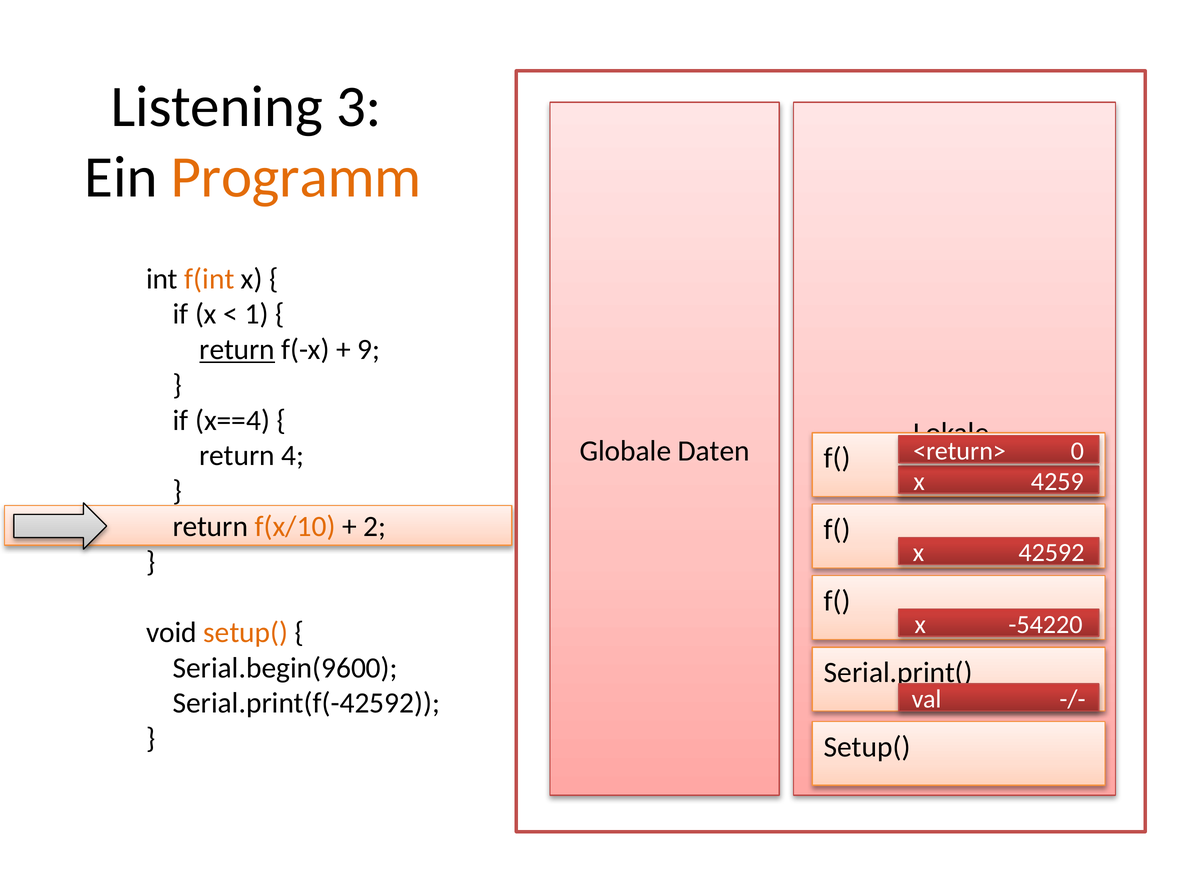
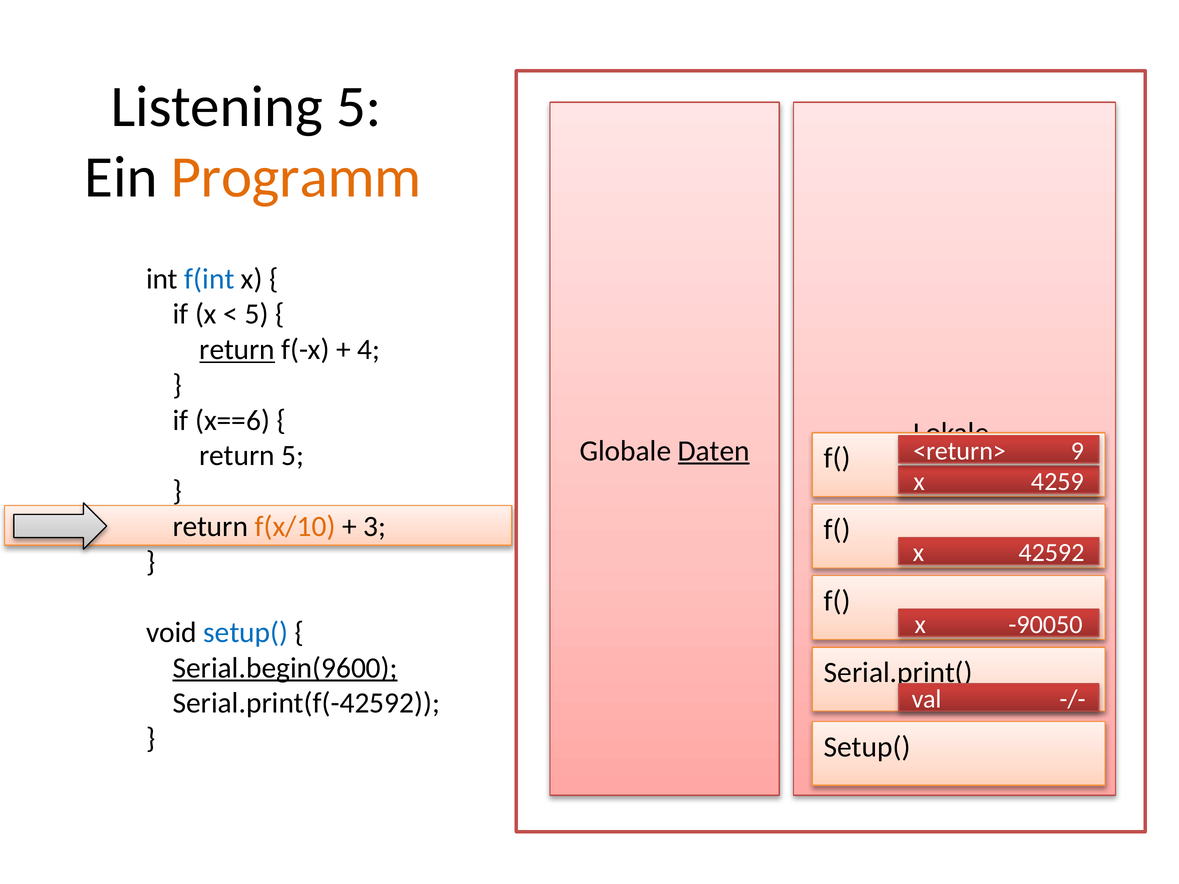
Listening 3: 3 -> 5
f(int colour: orange -> blue
1 at (257, 314): 1 -> 5
9: 9 -> 4
x==4: x==4 -> x==6
Daten at (714, 451) underline: none -> present
0: 0 -> 9
return 4: 4 -> 5
2: 2 -> 3
-54220: -54220 -> -90050
setup( at (246, 633) colour: orange -> blue
Serial.begin(9600 underline: none -> present
